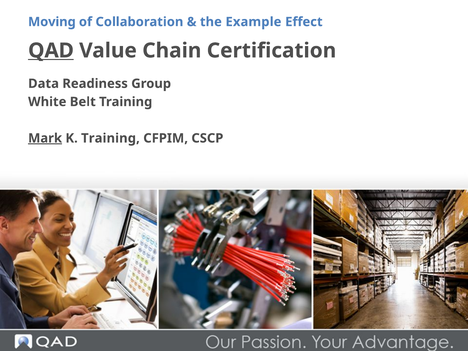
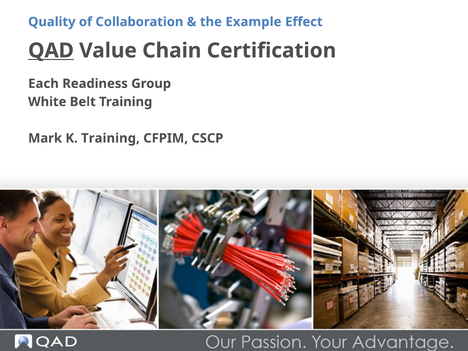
Moving: Moving -> Quality
Data: Data -> Each
Mark underline: present -> none
